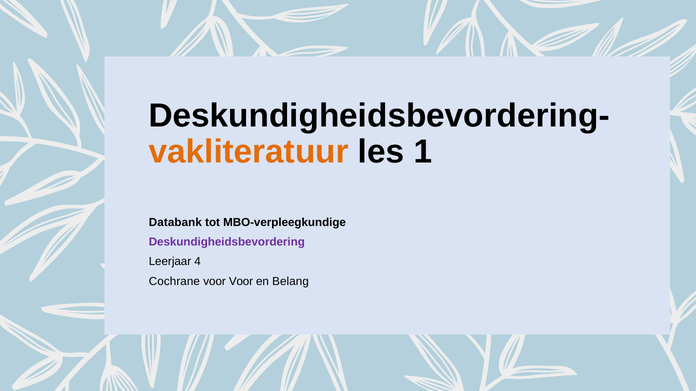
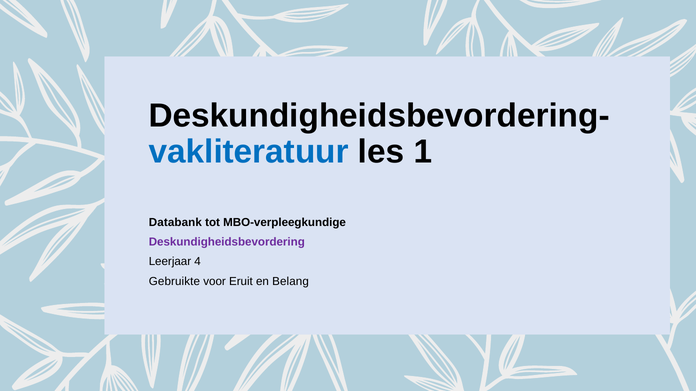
vakliteratuur colour: orange -> blue
Cochrane: Cochrane -> Gebruikte
voor Voor: Voor -> Eruit
